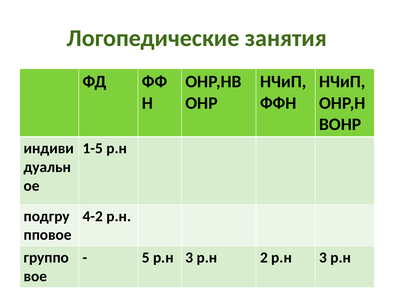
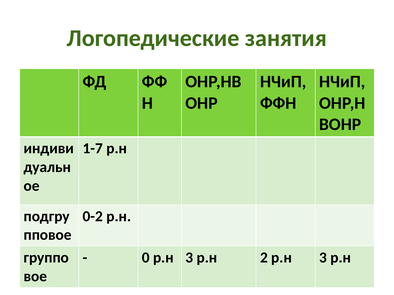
1-5: 1-5 -> 1-7
4-2: 4-2 -> 0-2
5: 5 -> 0
